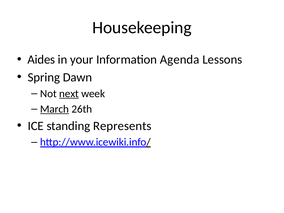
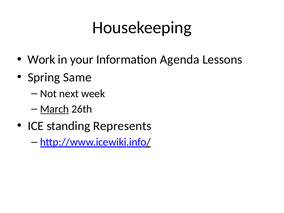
Aides: Aides -> Work
Dawn: Dawn -> Same
next underline: present -> none
